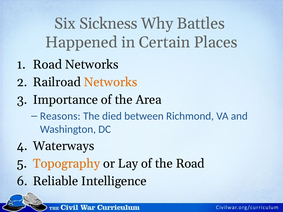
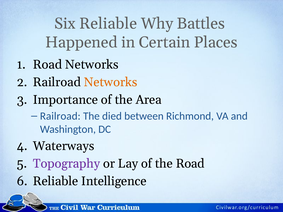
Six Sickness: Sickness -> Reliable
Reasons at (60, 116): Reasons -> Railroad
Topography colour: orange -> purple
